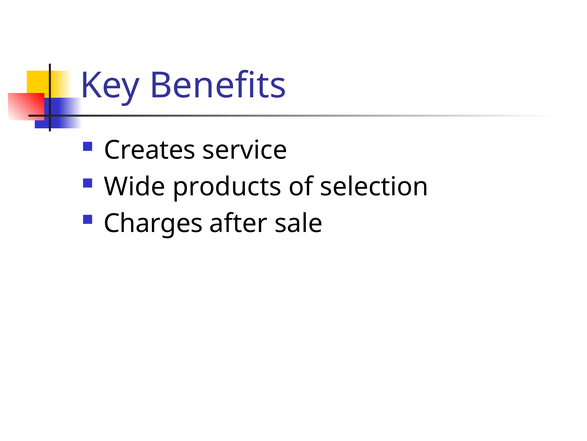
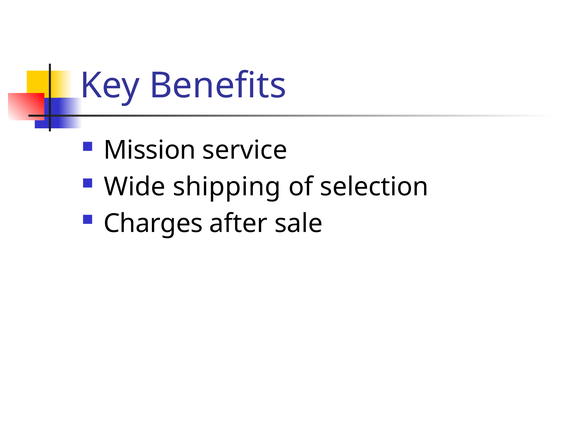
Creates: Creates -> Mission
products: products -> shipping
